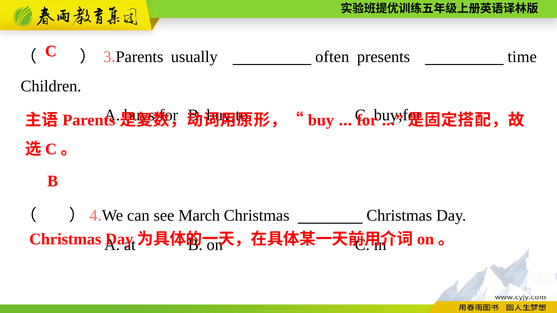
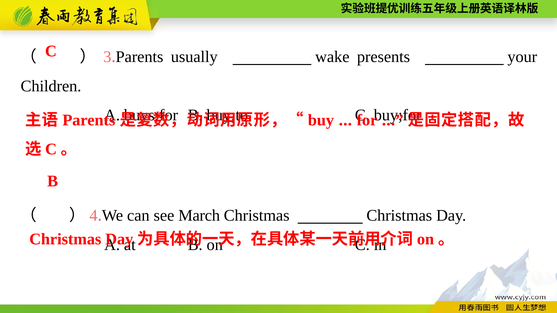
often: often -> wake
time: time -> your
